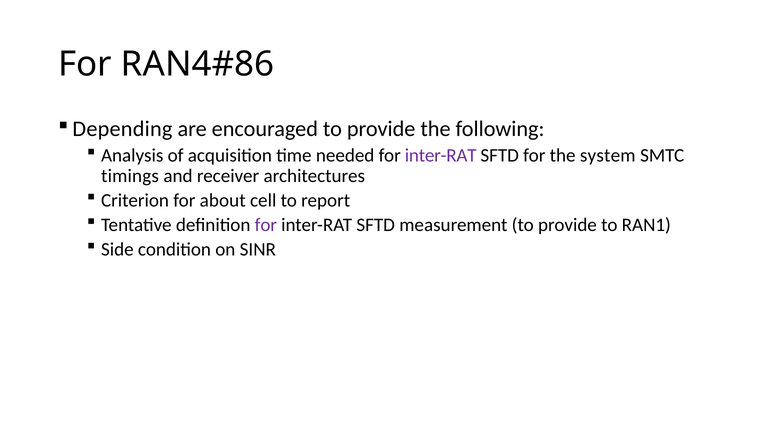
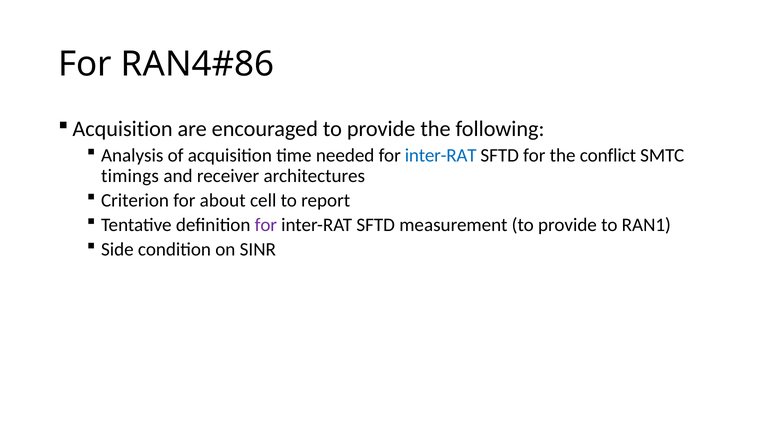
Depending at (122, 129): Depending -> Acquisition
inter-RAT at (441, 155) colour: purple -> blue
system: system -> conflict
